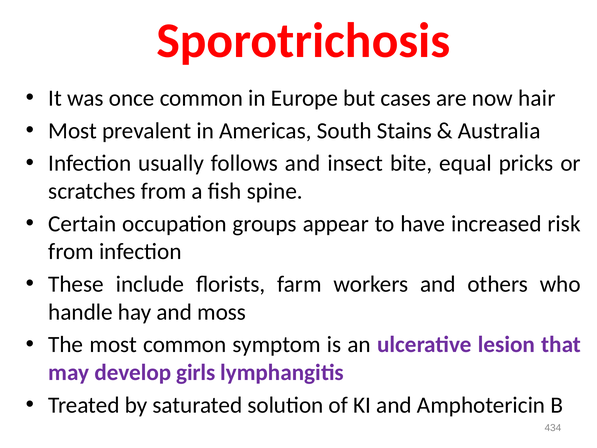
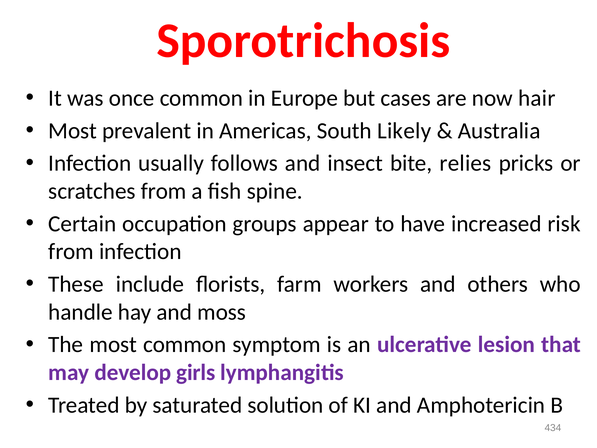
Stains: Stains -> Likely
equal: equal -> relies
